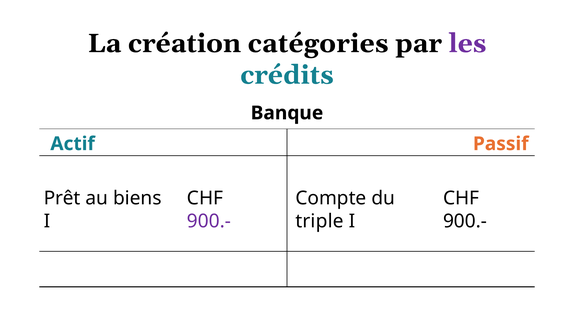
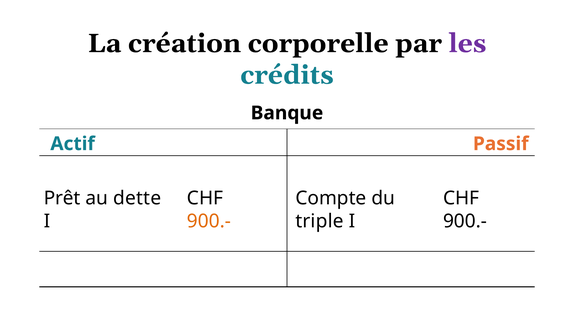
catégories: catégories -> corporelle
biens: biens -> dette
900.- at (209, 221) colour: purple -> orange
